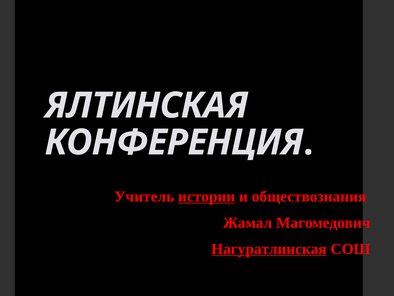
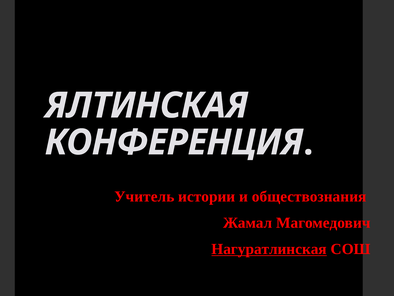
истории underline: present -> none
